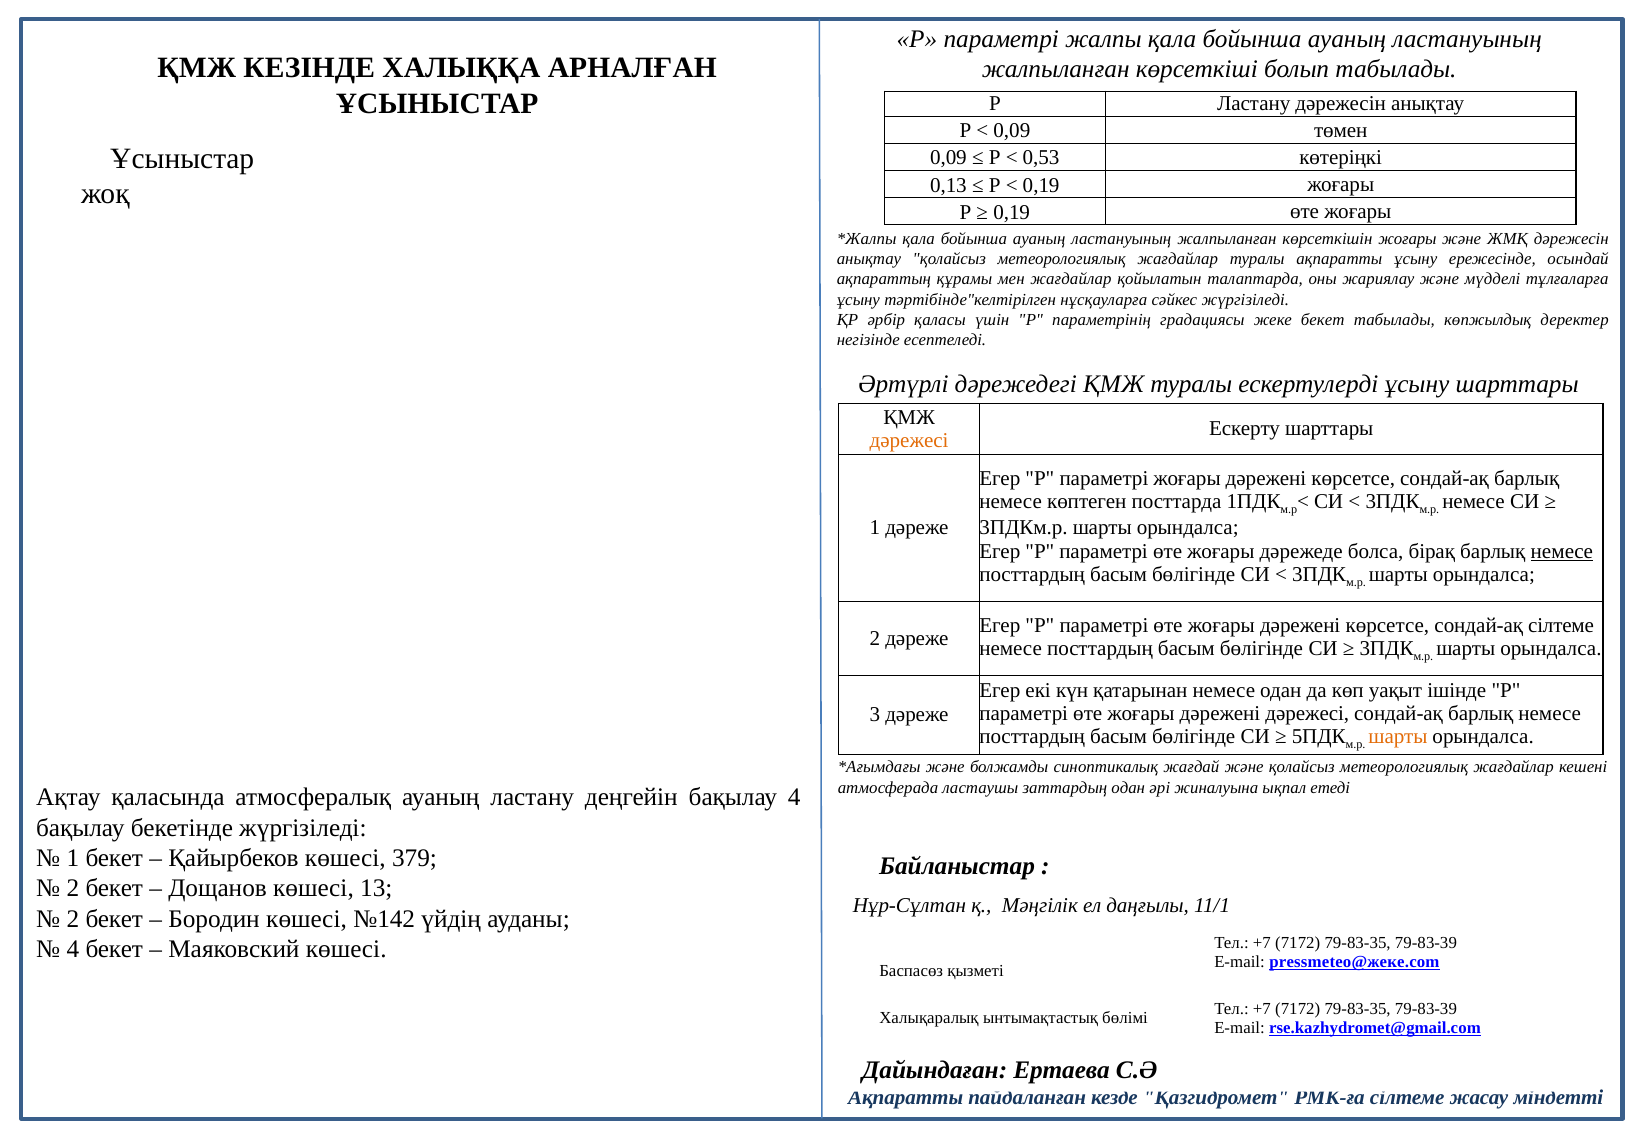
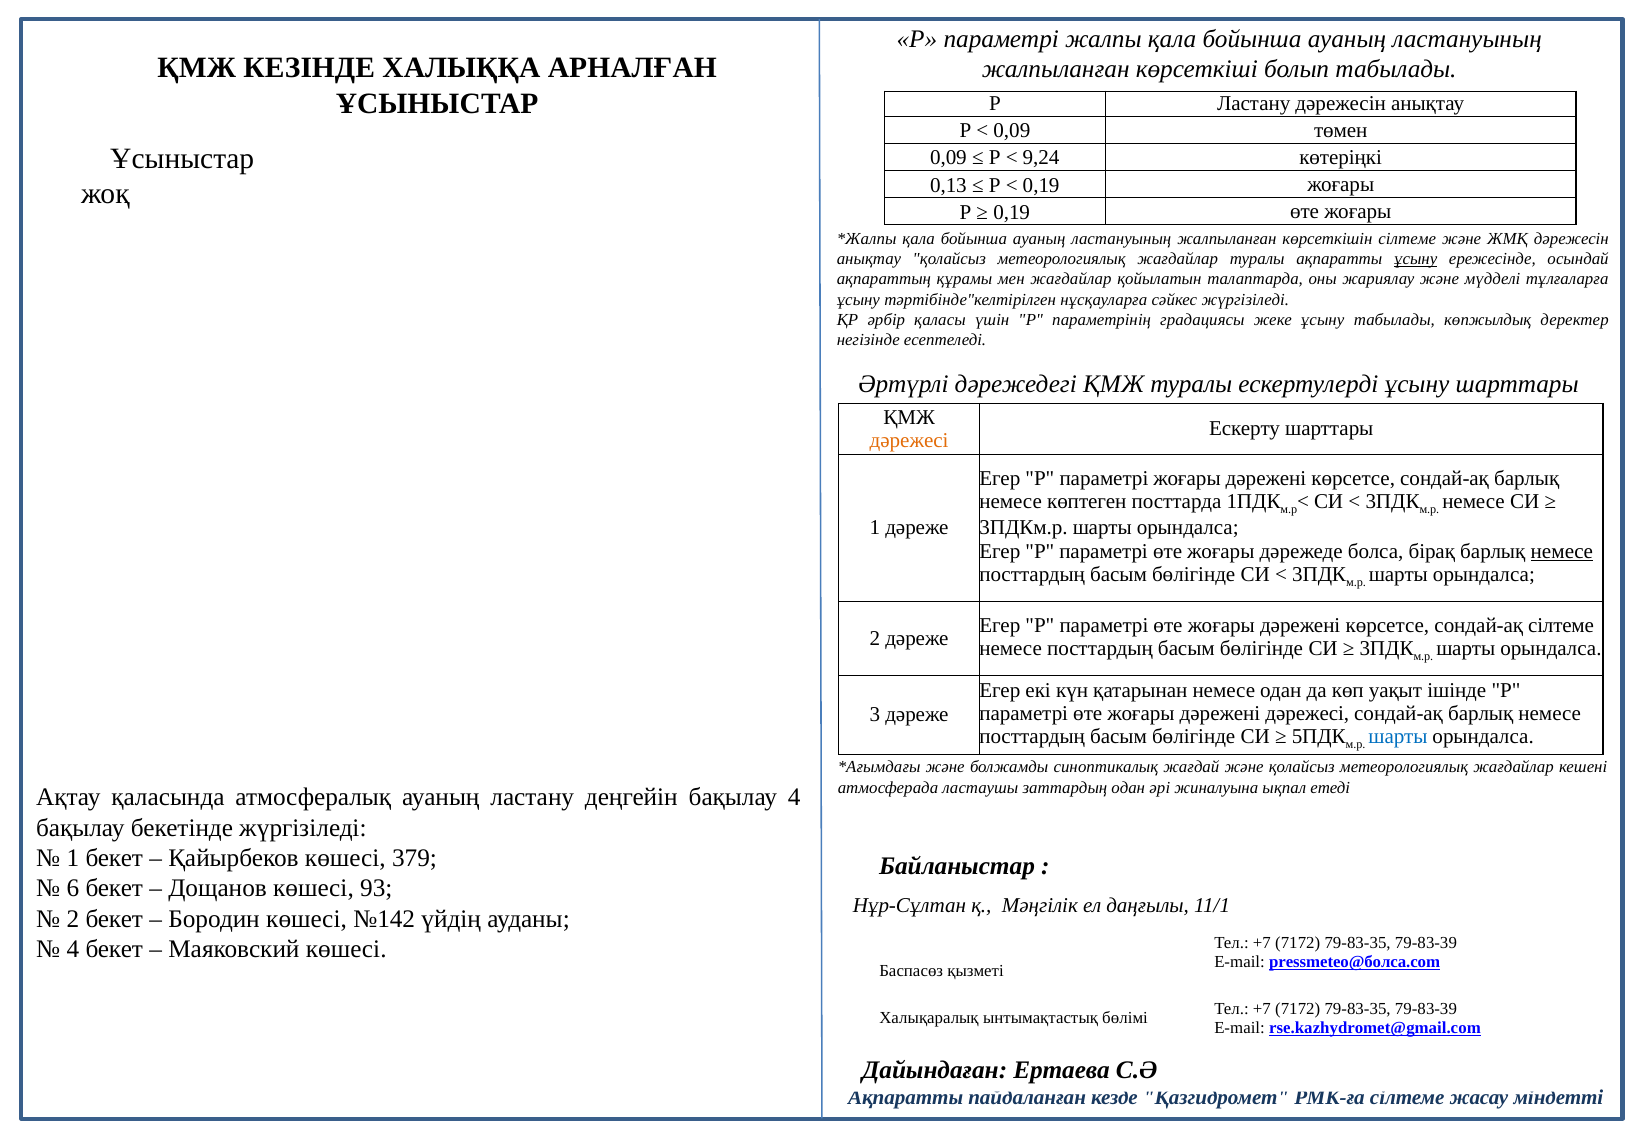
0,53: 0,53 -> 9,24
көрсеткішін жоғары: жоғары -> сілтеме
ұсыну at (1416, 259) underline: none -> present
жеке бекет: бекет -> ұсыну
шарты at (1398, 737) colour: orange -> blue
2 at (73, 889): 2 -> 6
13: 13 -> 93
pressmeteo@жеке.com: pressmeteo@жеке.com -> pressmeteo@болса.com
